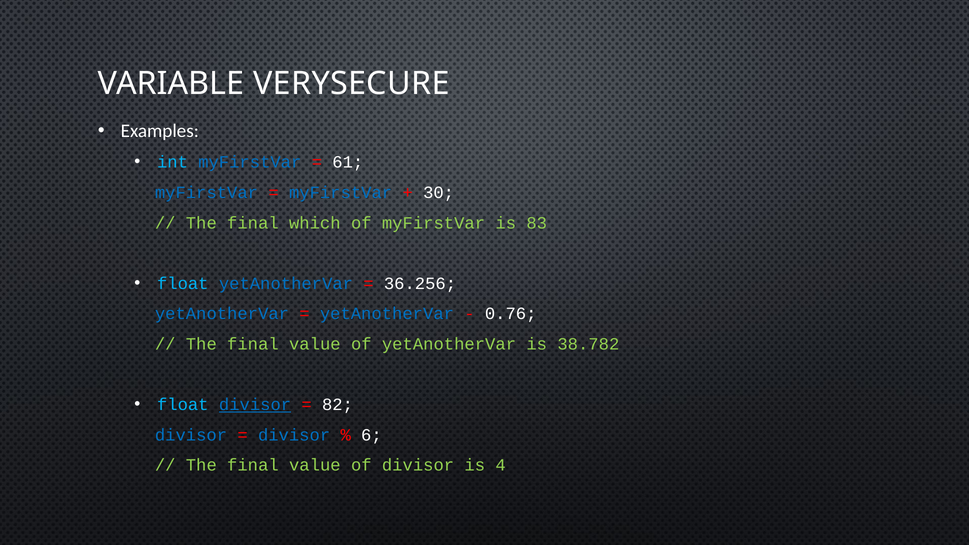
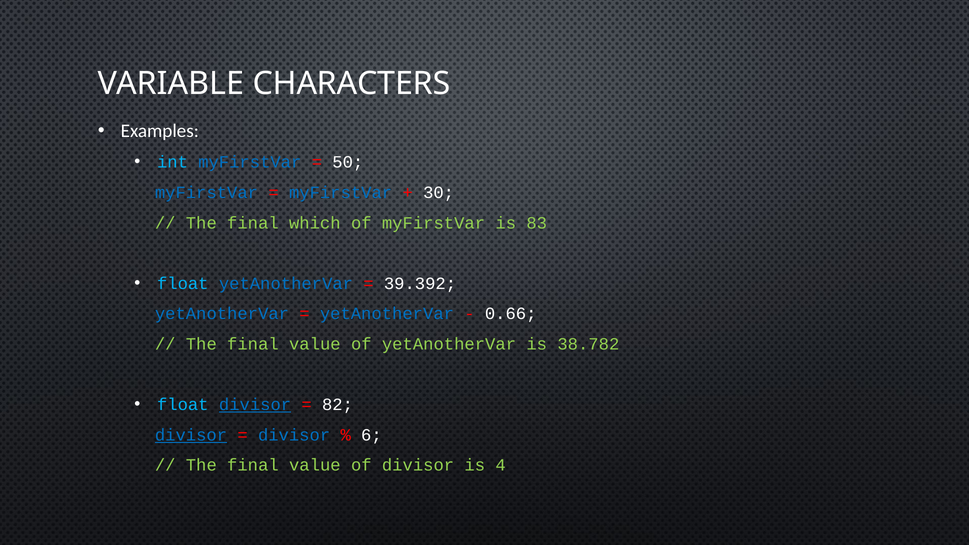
VERYSECURE: VERYSECURE -> CHARACTERS
61: 61 -> 50
36.256: 36.256 -> 39.392
0.76: 0.76 -> 0.66
divisor at (191, 435) underline: none -> present
